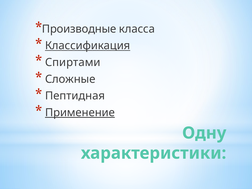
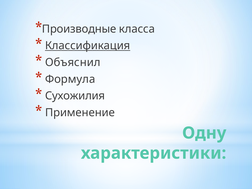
Спиртами: Спиртами -> Объяснил
Сложные: Сложные -> Формула
Пептидная: Пептидная -> Сухожилия
Применение underline: present -> none
